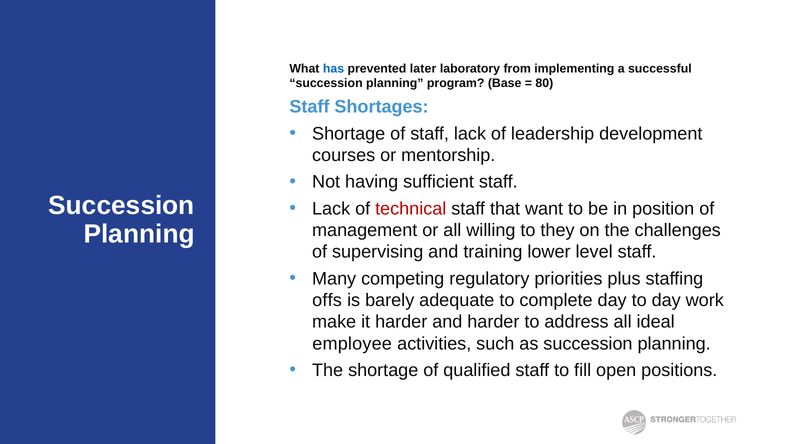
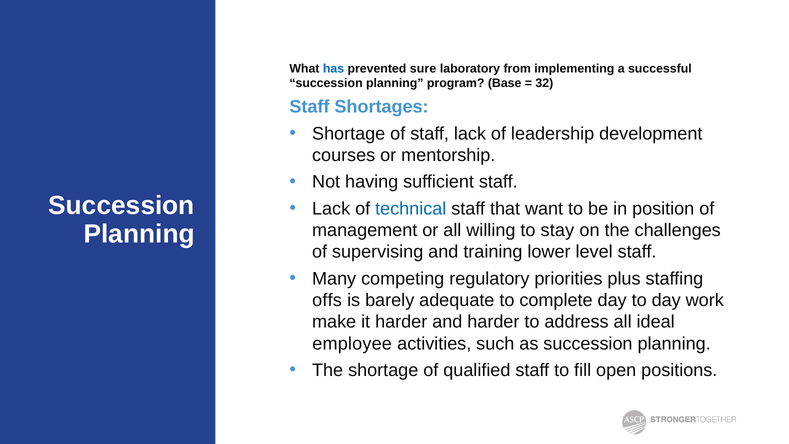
later: later -> sure
80: 80 -> 32
technical colour: red -> blue
they: they -> stay
